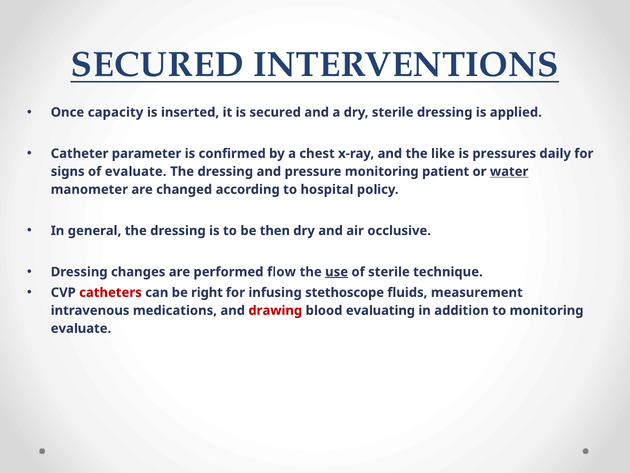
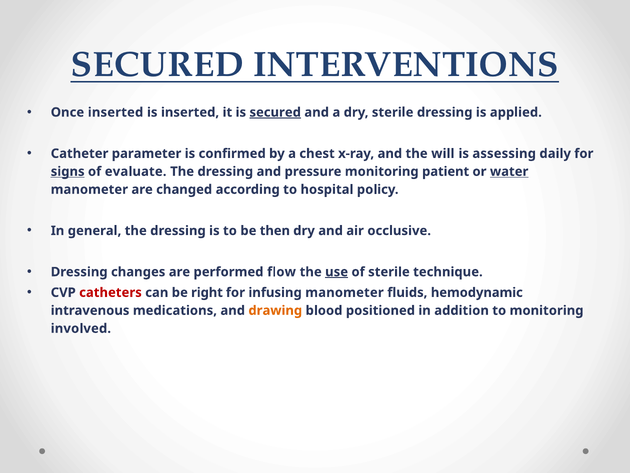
Once capacity: capacity -> inserted
secured at (275, 112) underline: none -> present
like: like -> will
pressures: pressures -> assessing
signs underline: none -> present
infusing stethoscope: stethoscope -> manometer
measurement: measurement -> hemodynamic
drawing colour: red -> orange
evaluating: evaluating -> positioned
evaluate at (81, 328): evaluate -> involved
